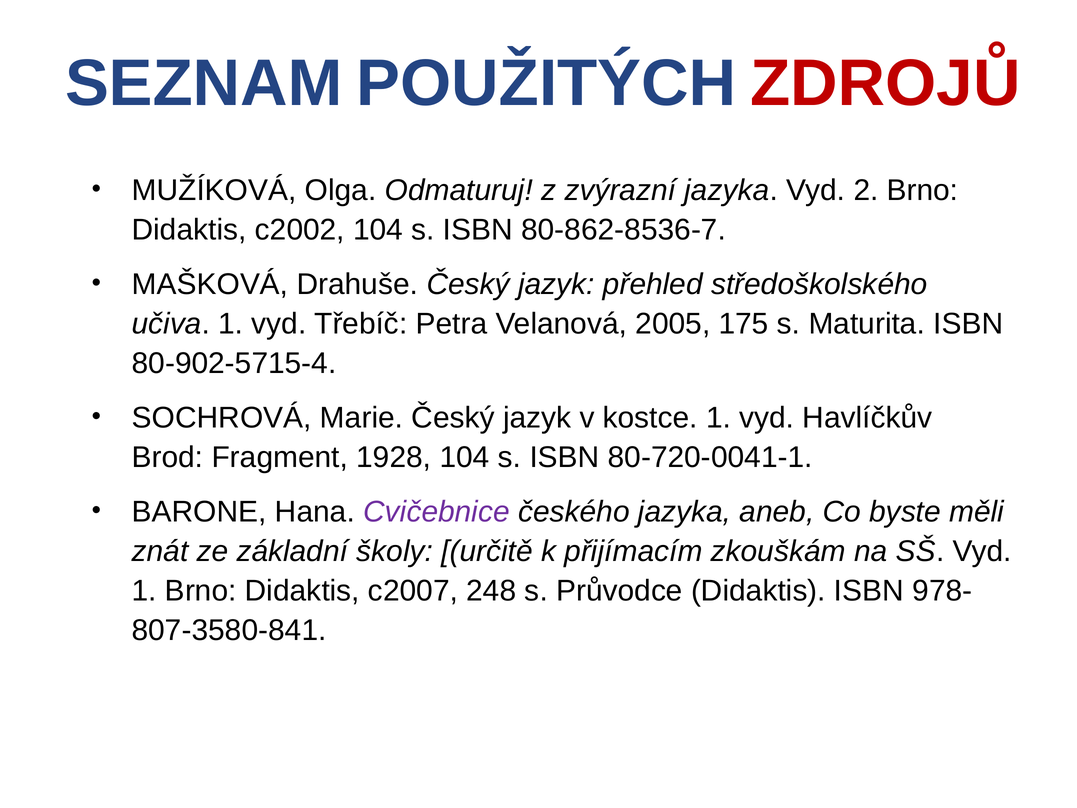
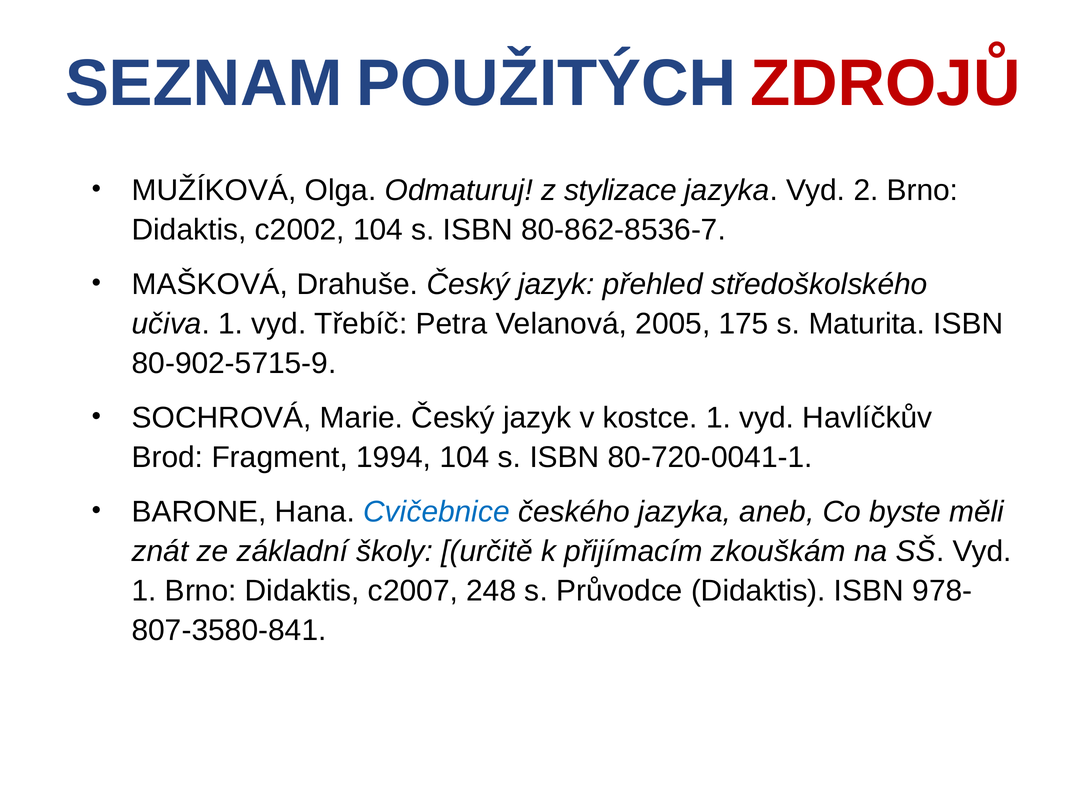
zvýrazní: zvýrazní -> stylizace
80-902-5715-4: 80-902-5715-4 -> 80-902-5715-9
1928: 1928 -> 1994
Cvičebnice colour: purple -> blue
